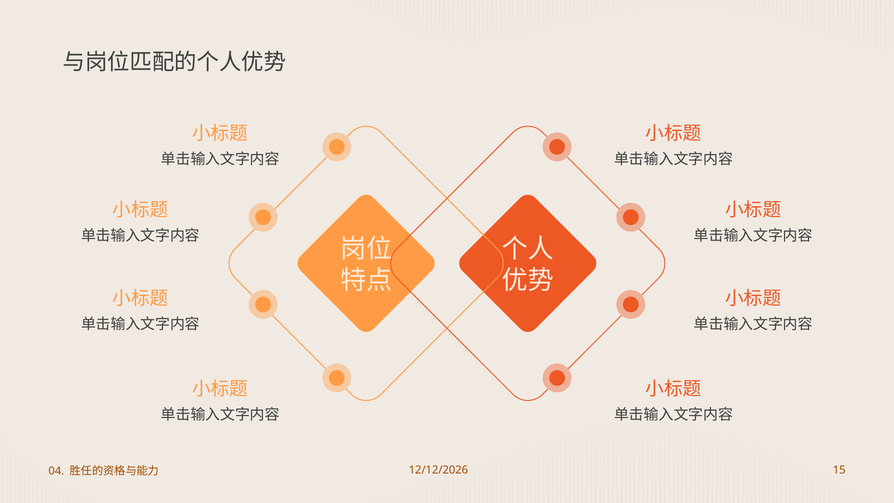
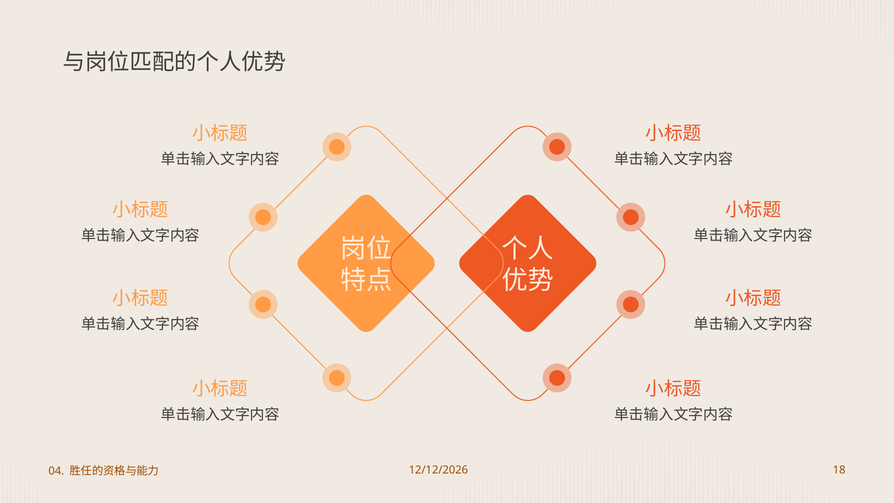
15: 15 -> 18
